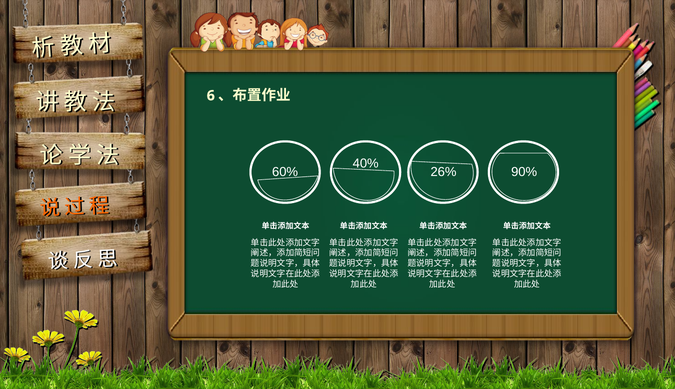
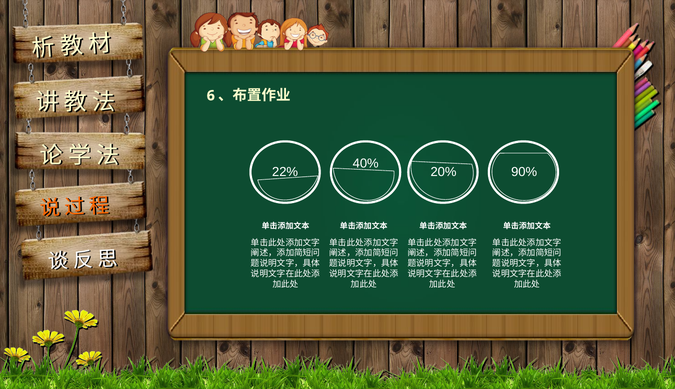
60%: 60% -> 22%
26%: 26% -> 20%
